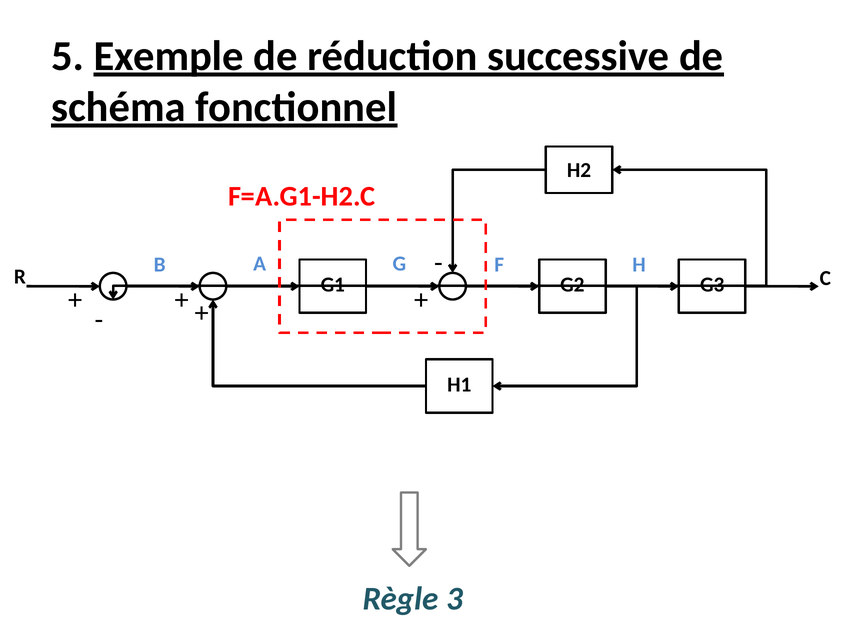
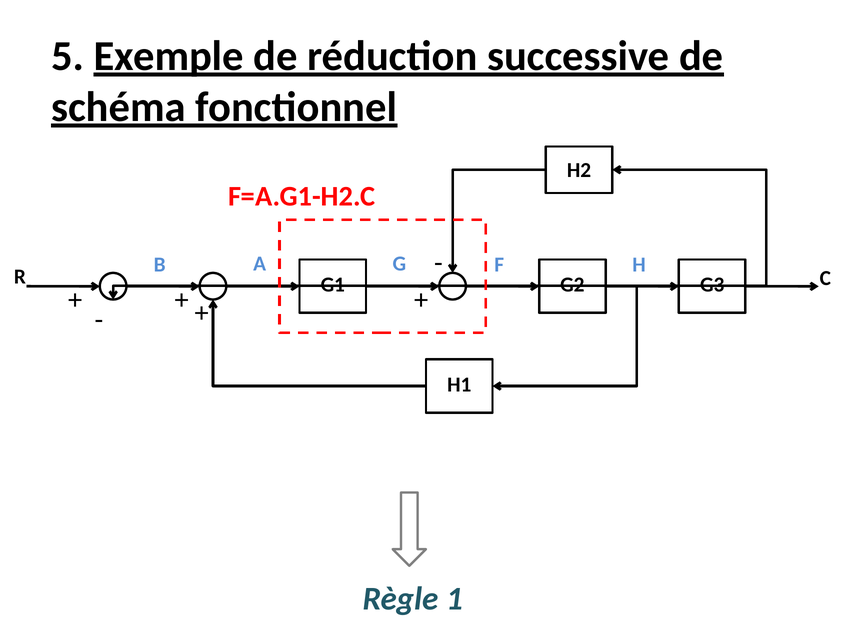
3: 3 -> 1
